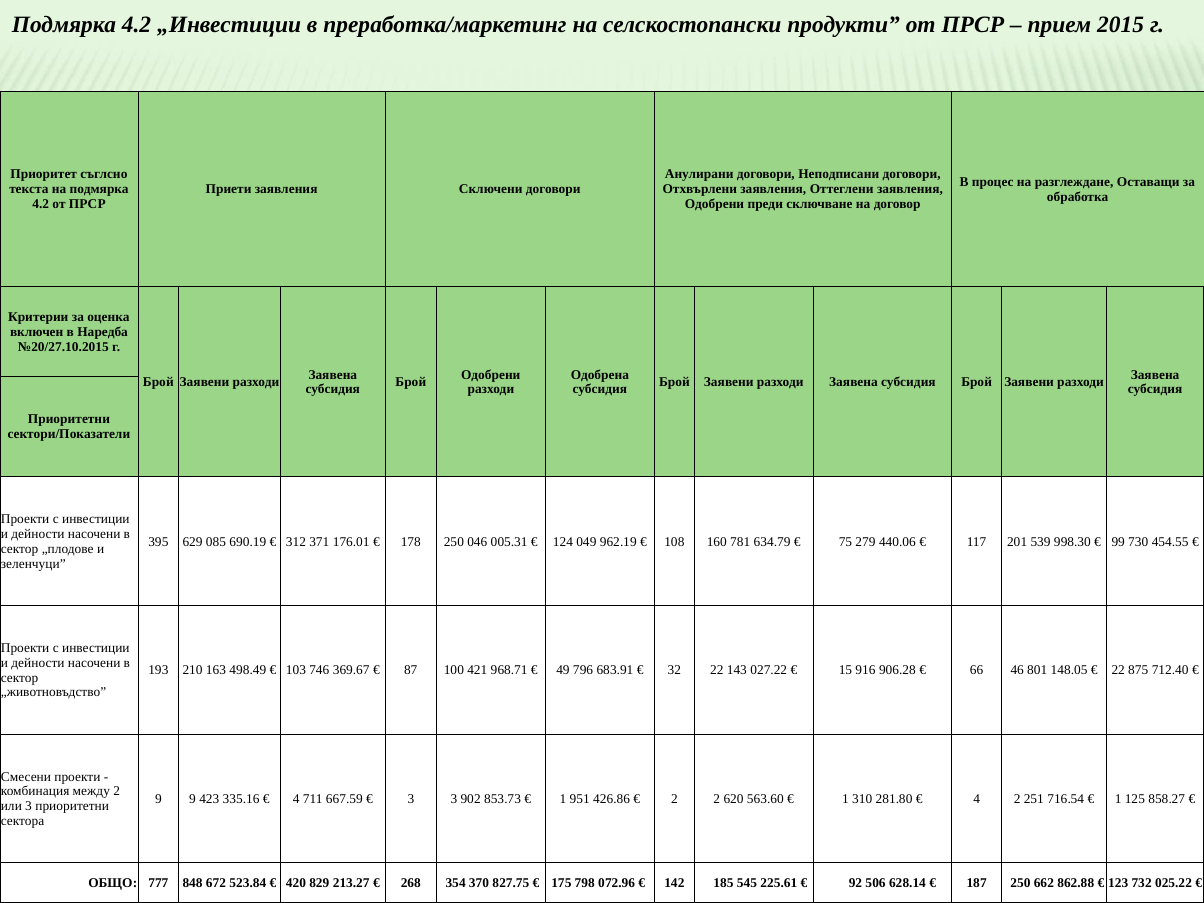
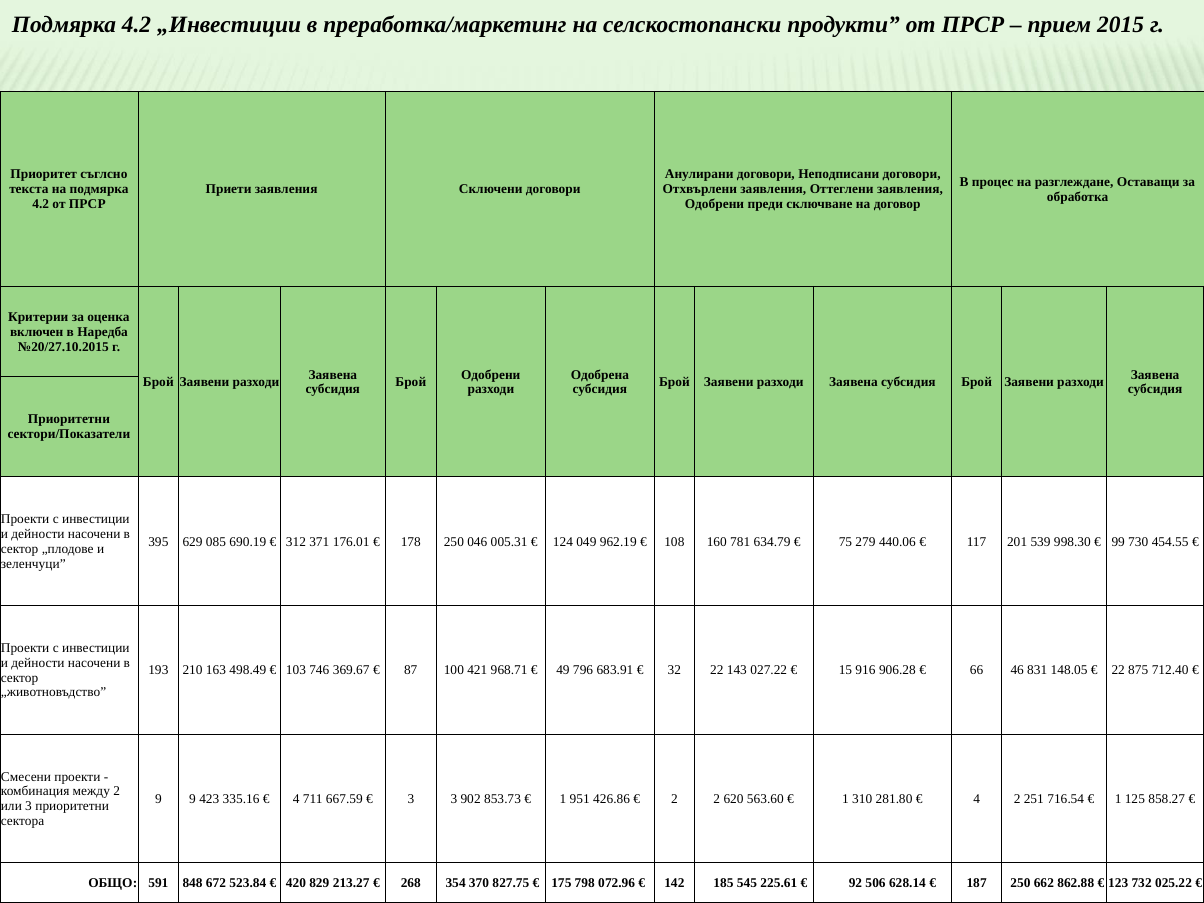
801: 801 -> 831
777: 777 -> 591
